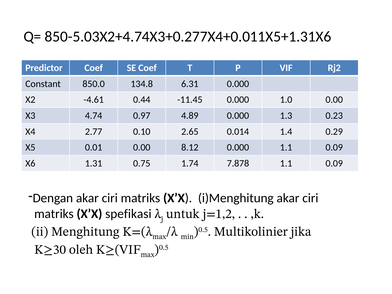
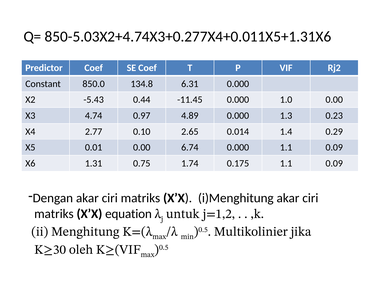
-4.61: -4.61 -> -5.43
8.12: 8.12 -> 6.74
7.878: 7.878 -> 0.175
spefikasi: spefikasi -> equation
